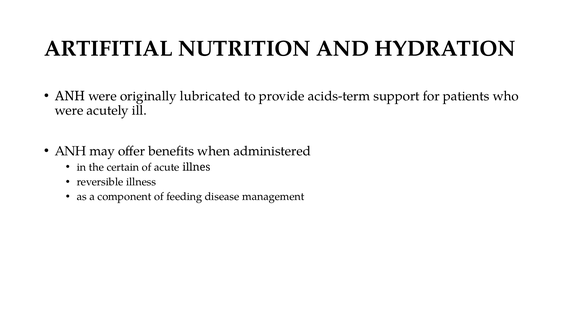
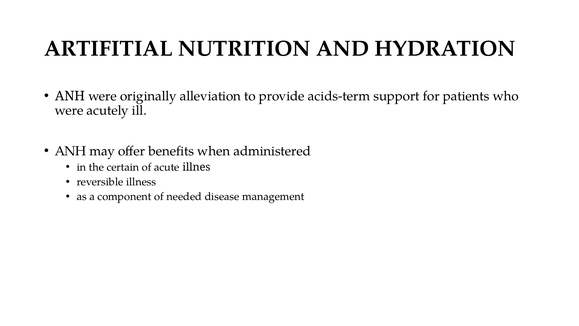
lubricated: lubricated -> alleviation
feeding: feeding -> needed
